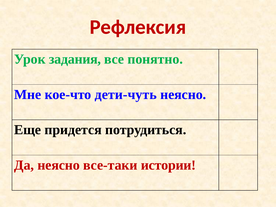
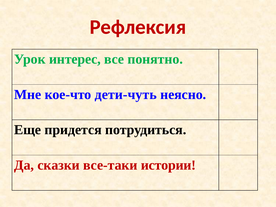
задания: задания -> интерес
Да неясно: неясно -> сказки
